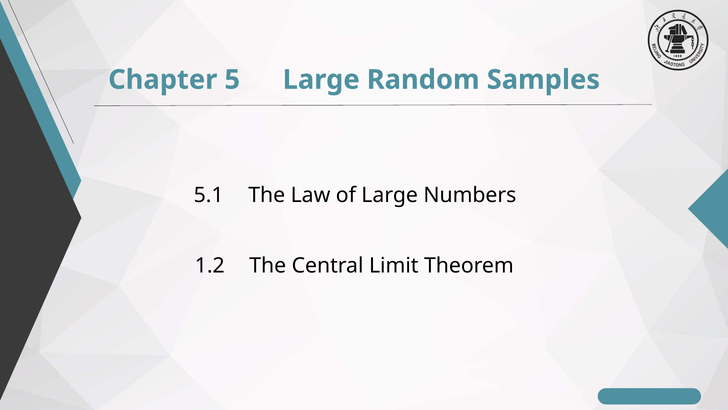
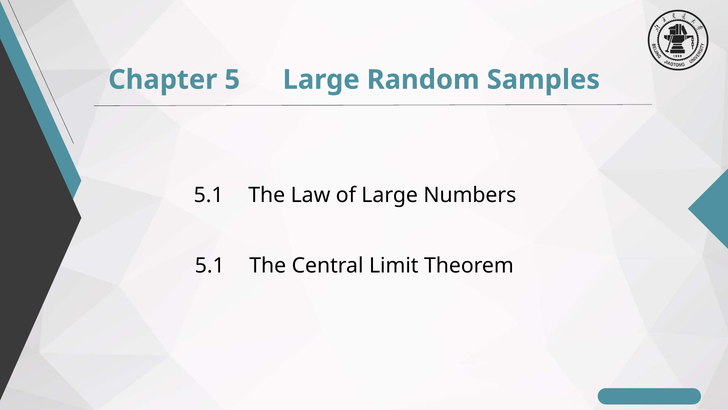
1.2 at (210, 265): 1.2 -> 5.1
